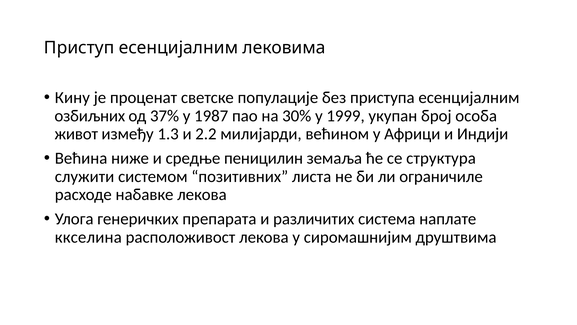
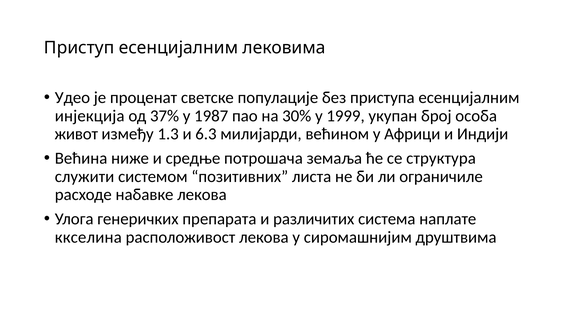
Кину: Кину -> Удео
озбиљних: озбиљних -> инјекција
2.2: 2.2 -> 6.3
пеницилин: пеницилин -> потрошача
